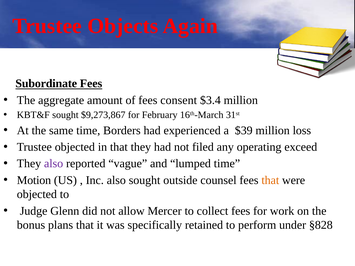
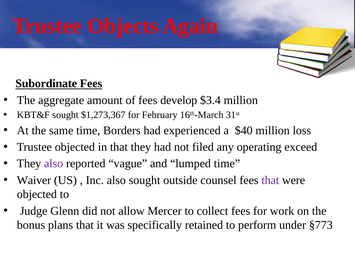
consent: consent -> develop
$9,273,867: $9,273,867 -> $1,273,367
$39: $39 -> $40
Motion: Motion -> Waiver
that at (270, 180) colour: orange -> purple
§828: §828 -> §773
